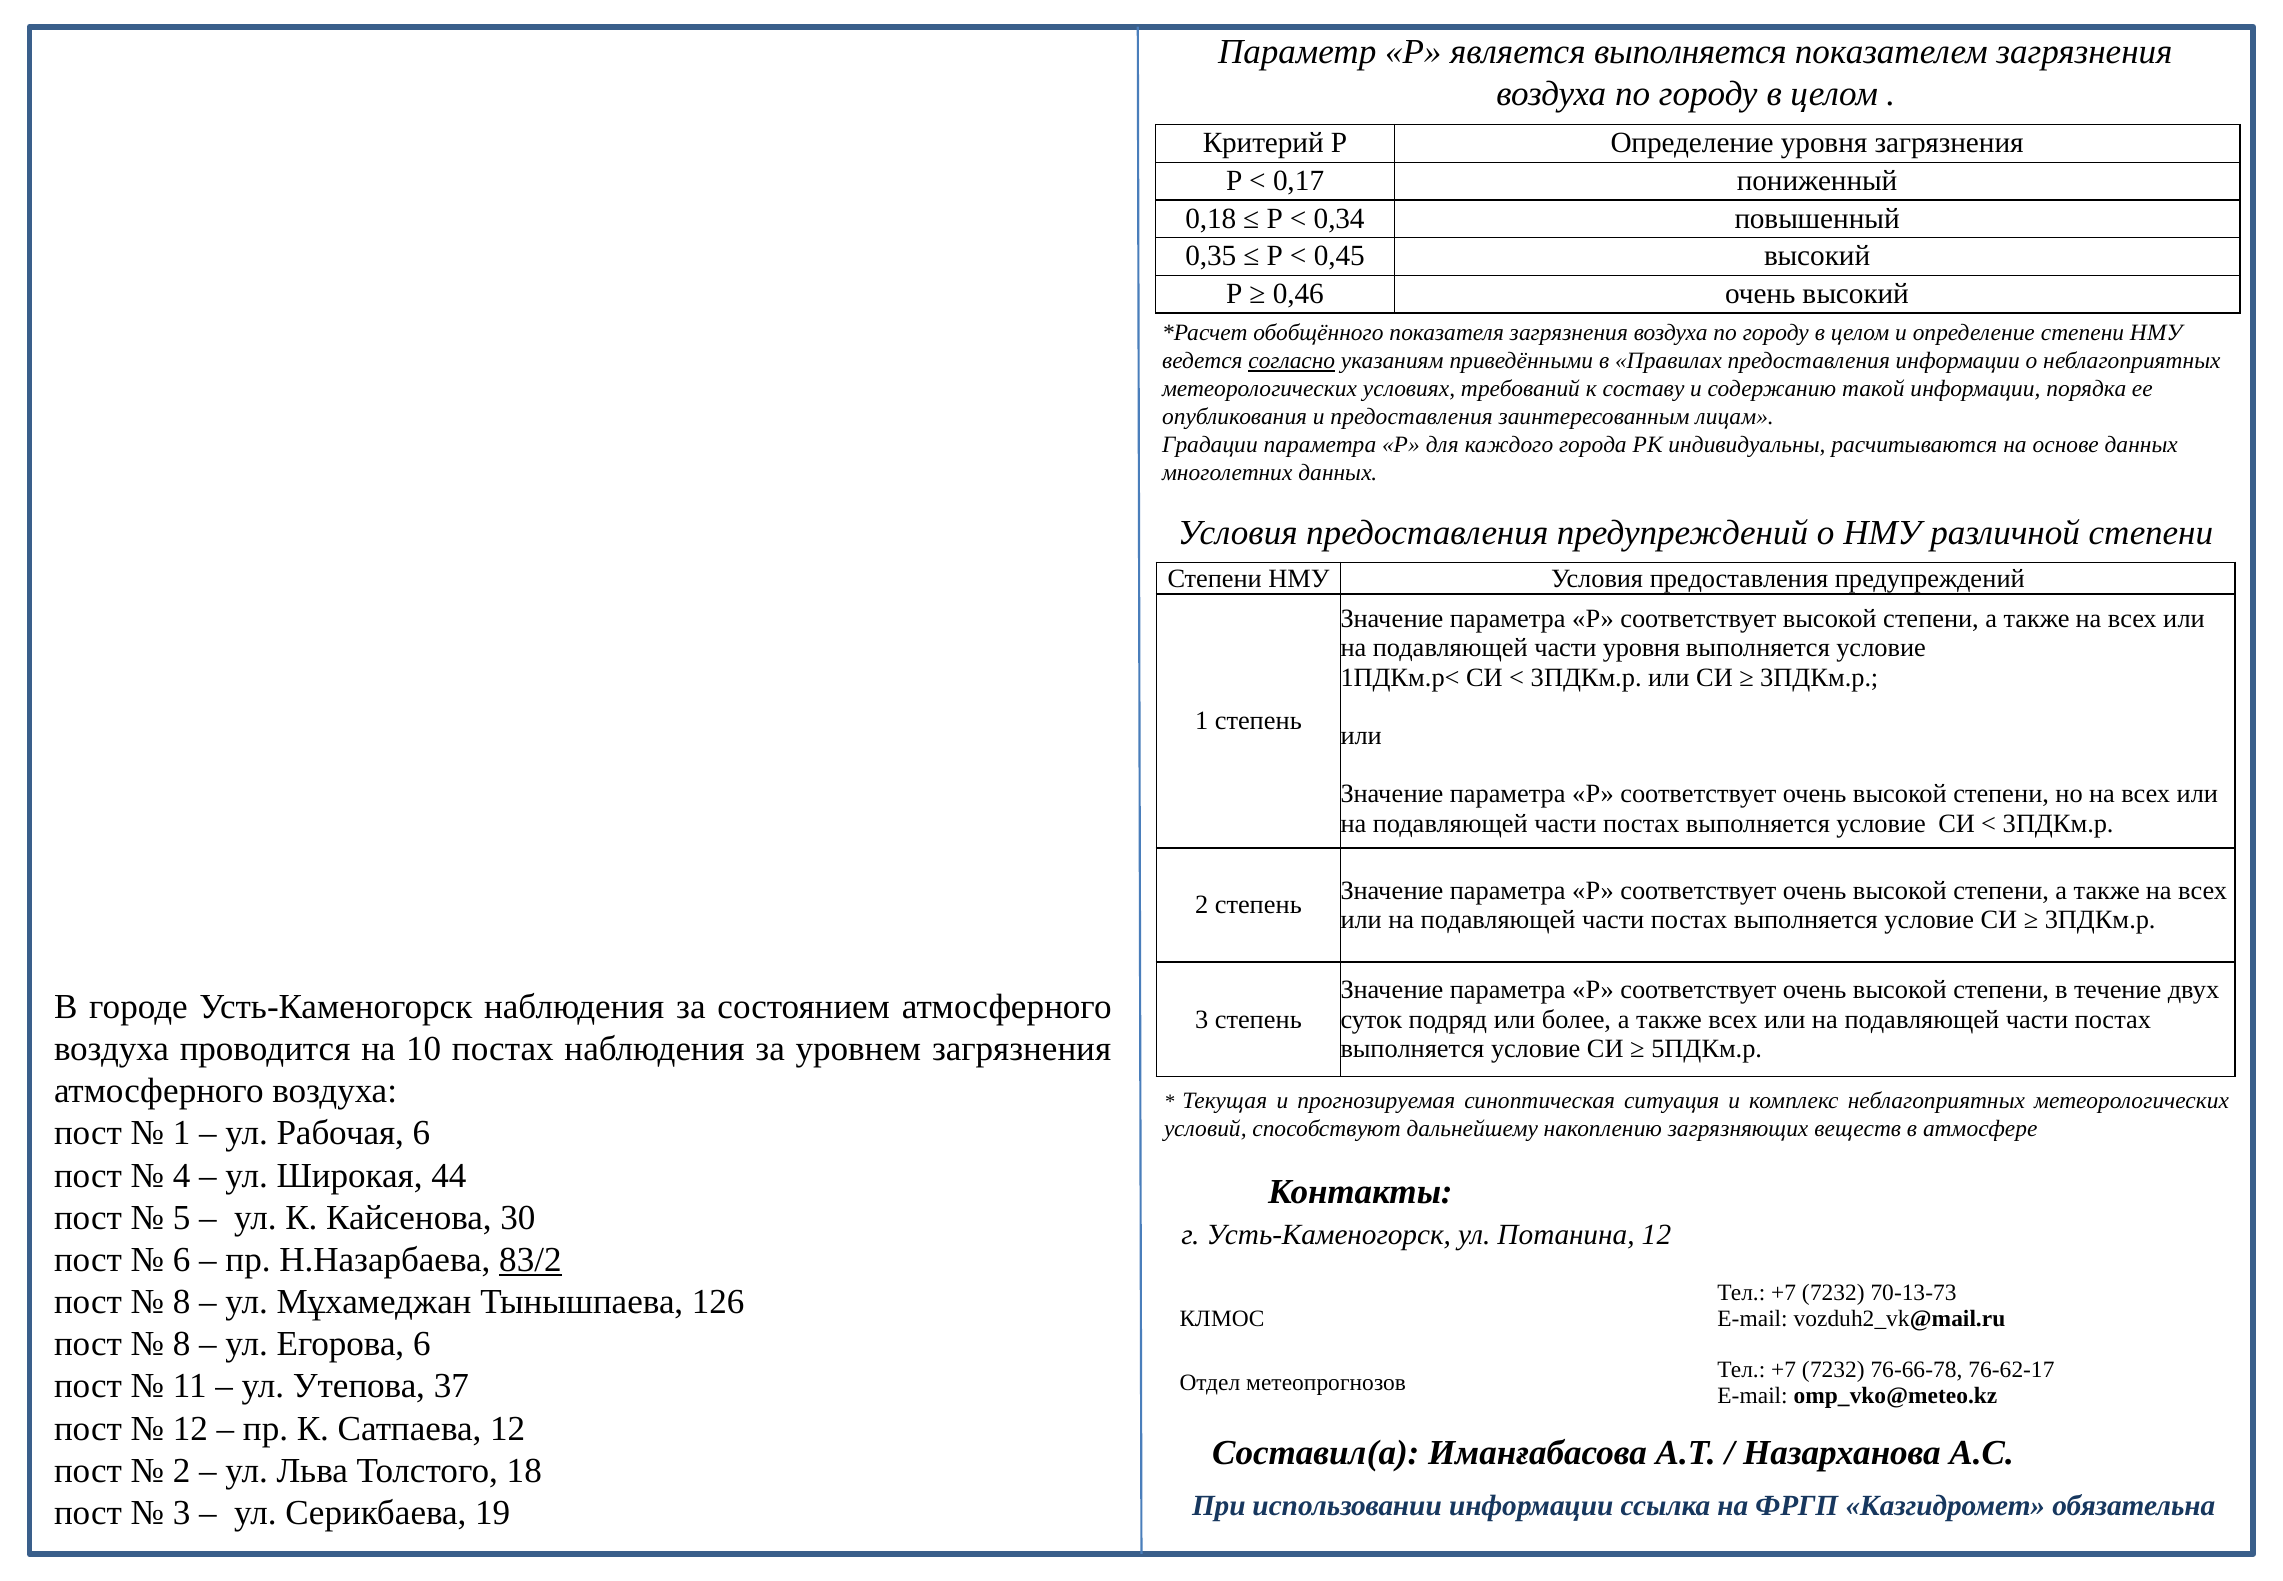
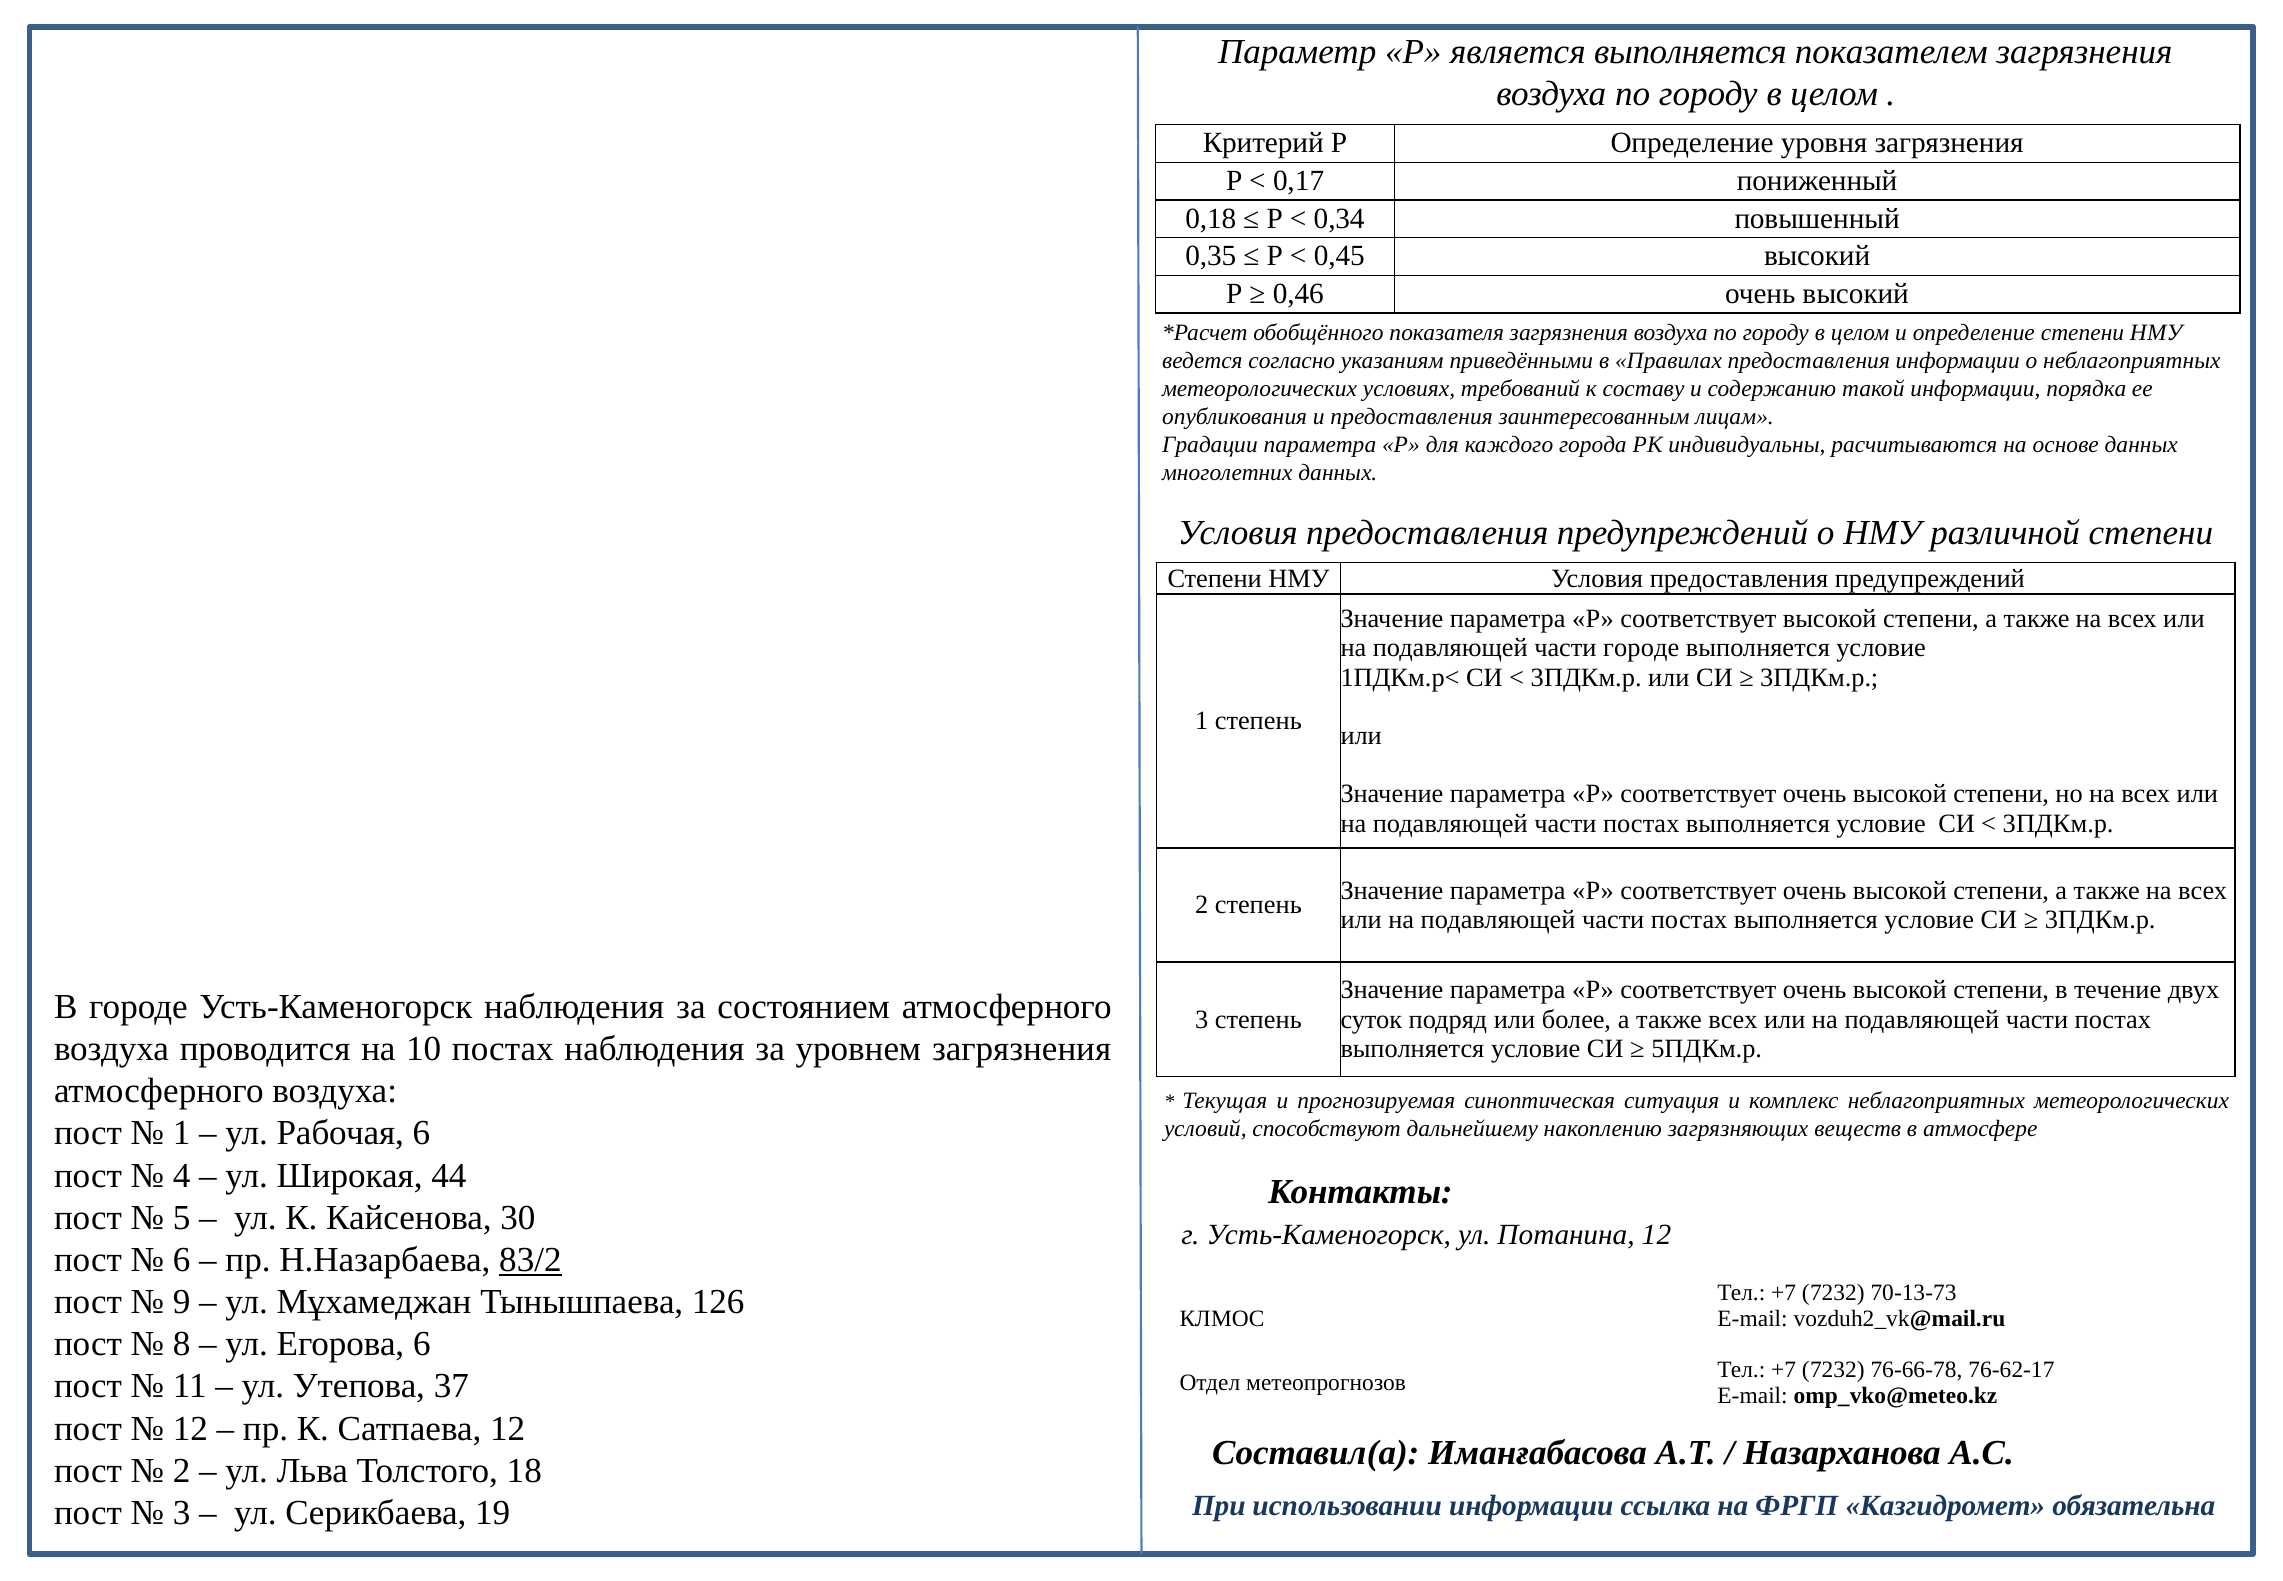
согласно underline: present -> none
части уровня: уровня -> городе
8 at (182, 1302): 8 -> 9
